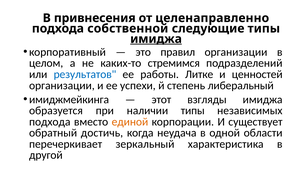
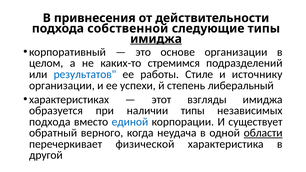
целенаправленно: целенаправленно -> действительности
правил: правил -> основе
Литке: Литке -> Стиле
ценностей: ценностей -> источнику
имиджмейкинга: имиджмейкинга -> характеристиках
единой colour: orange -> blue
достичь: достичь -> верного
области underline: none -> present
зеркальный: зеркальный -> физической
